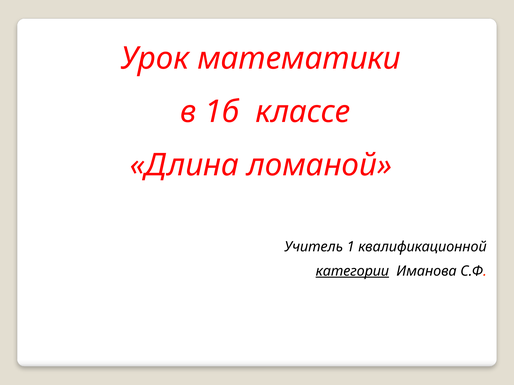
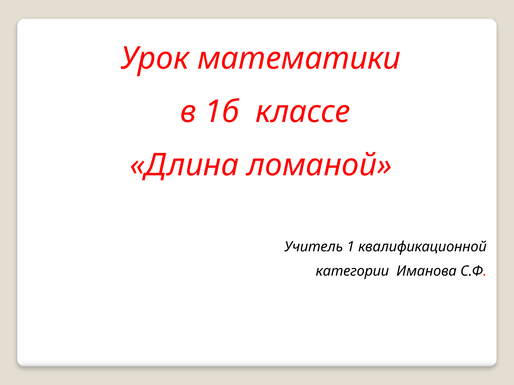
категории underline: present -> none
